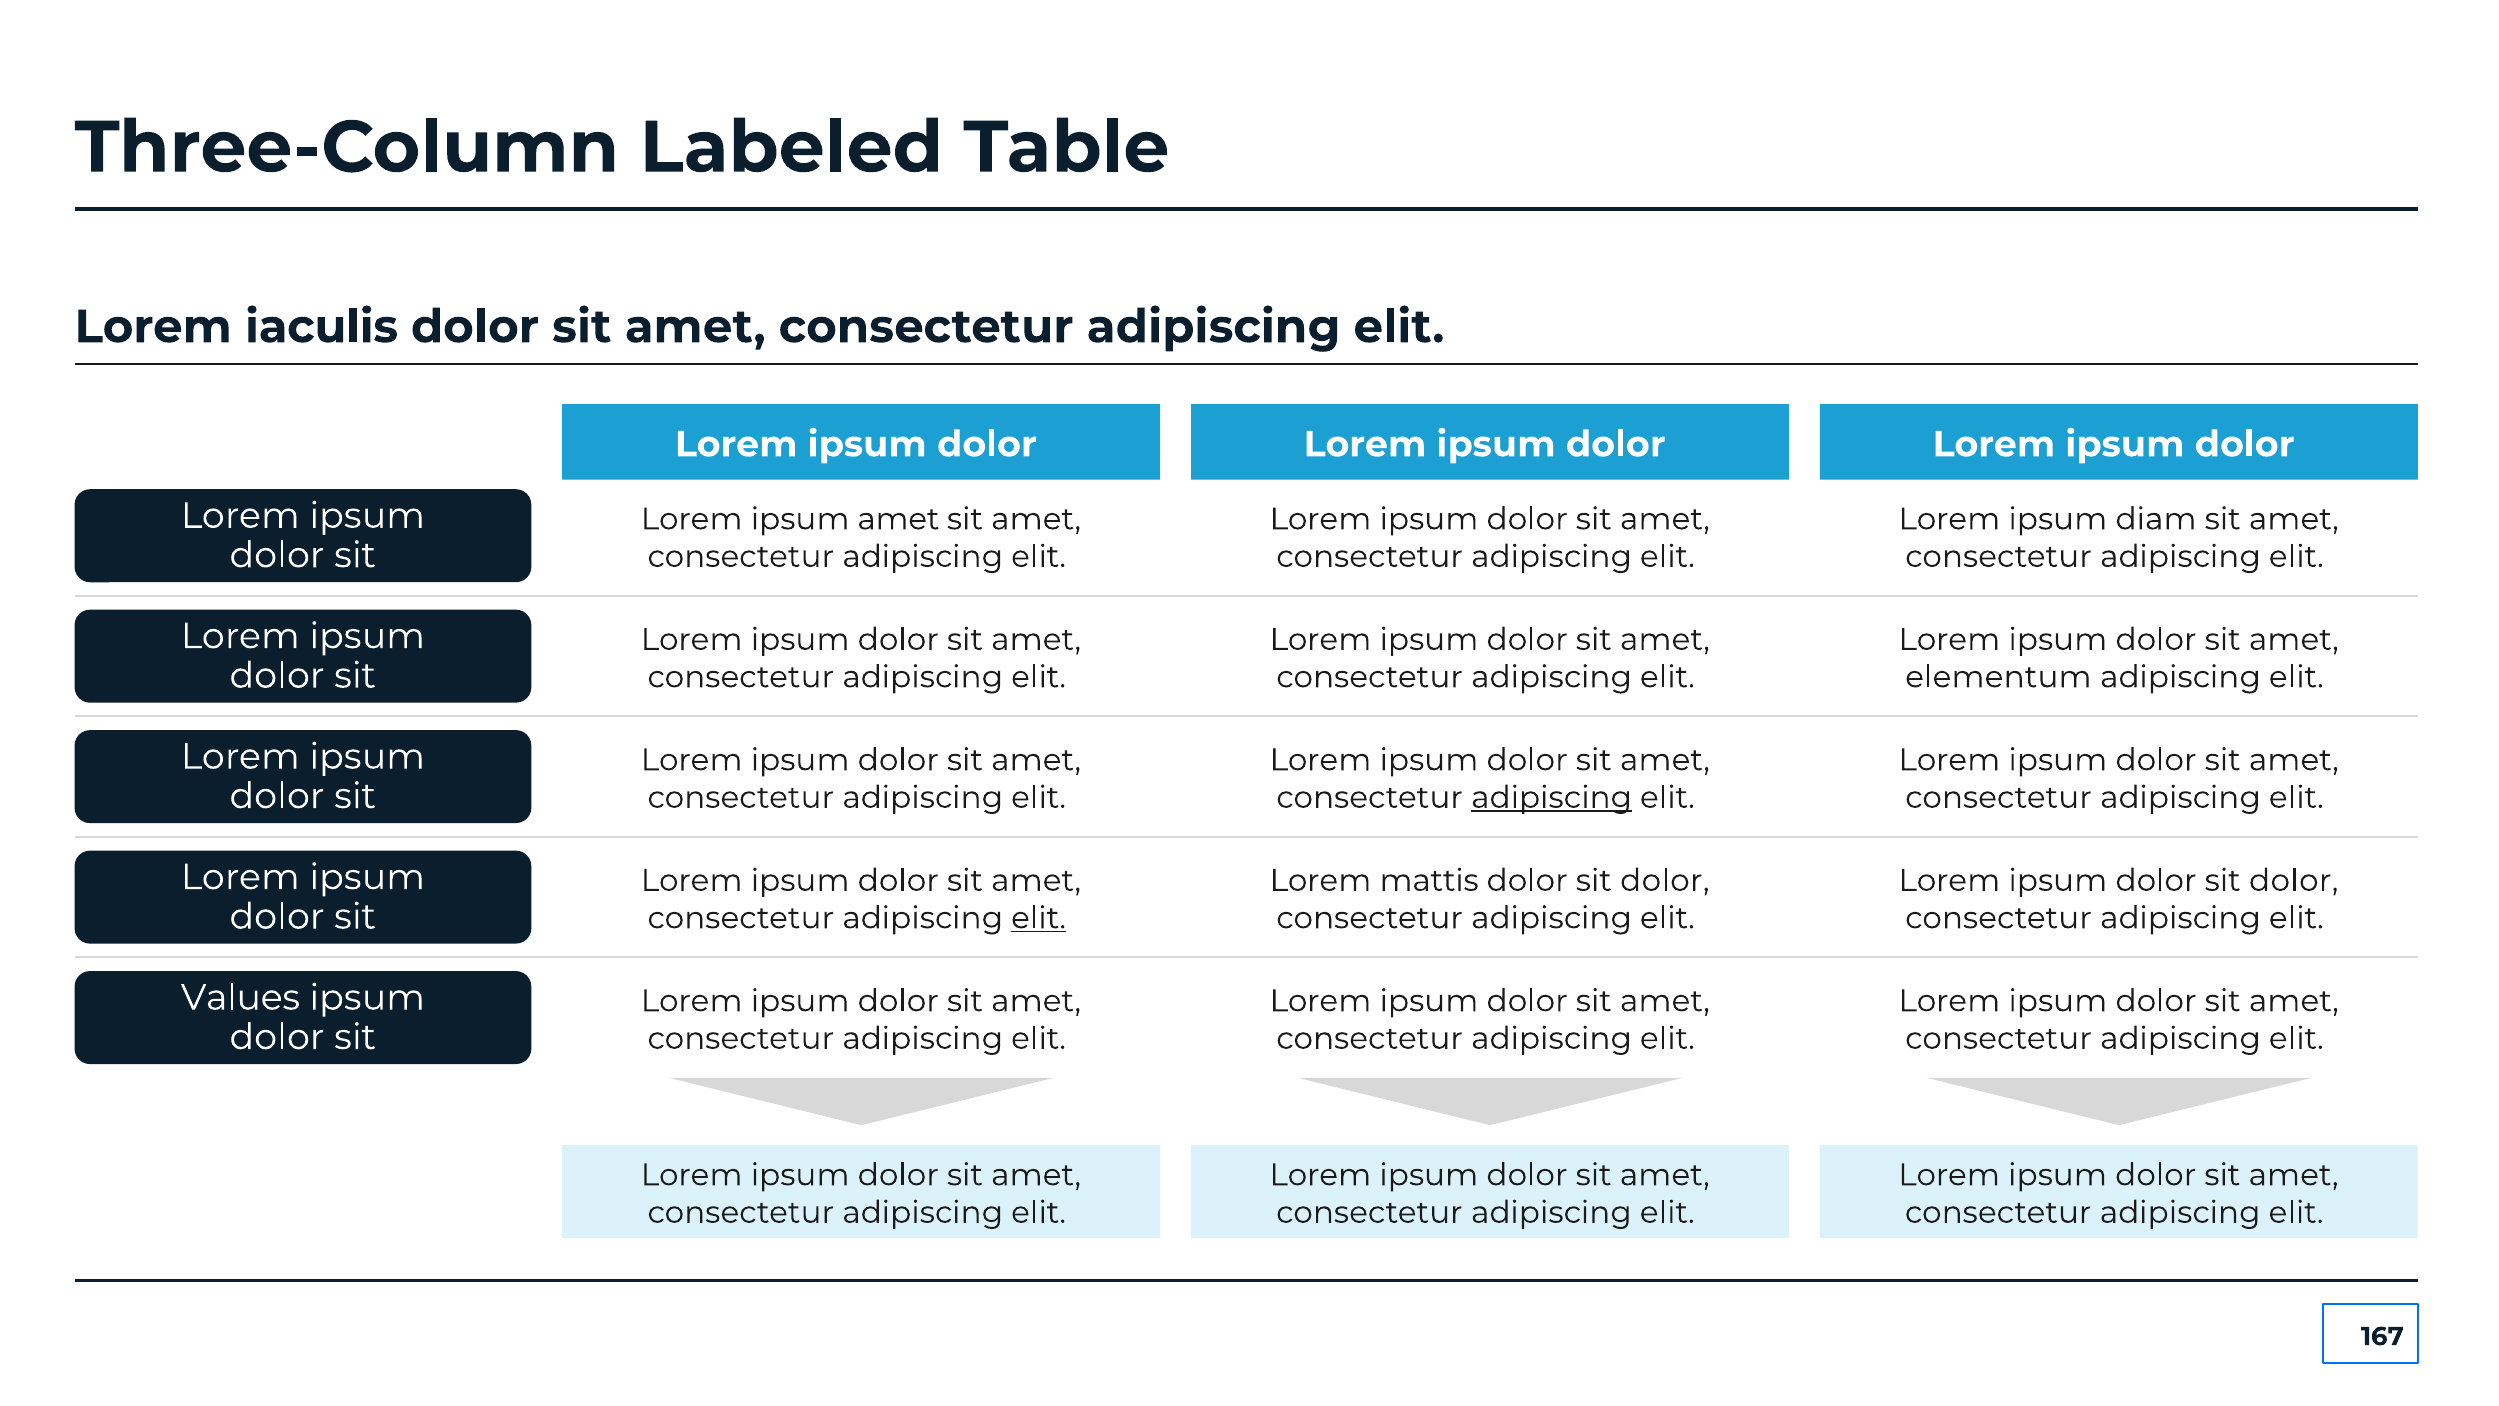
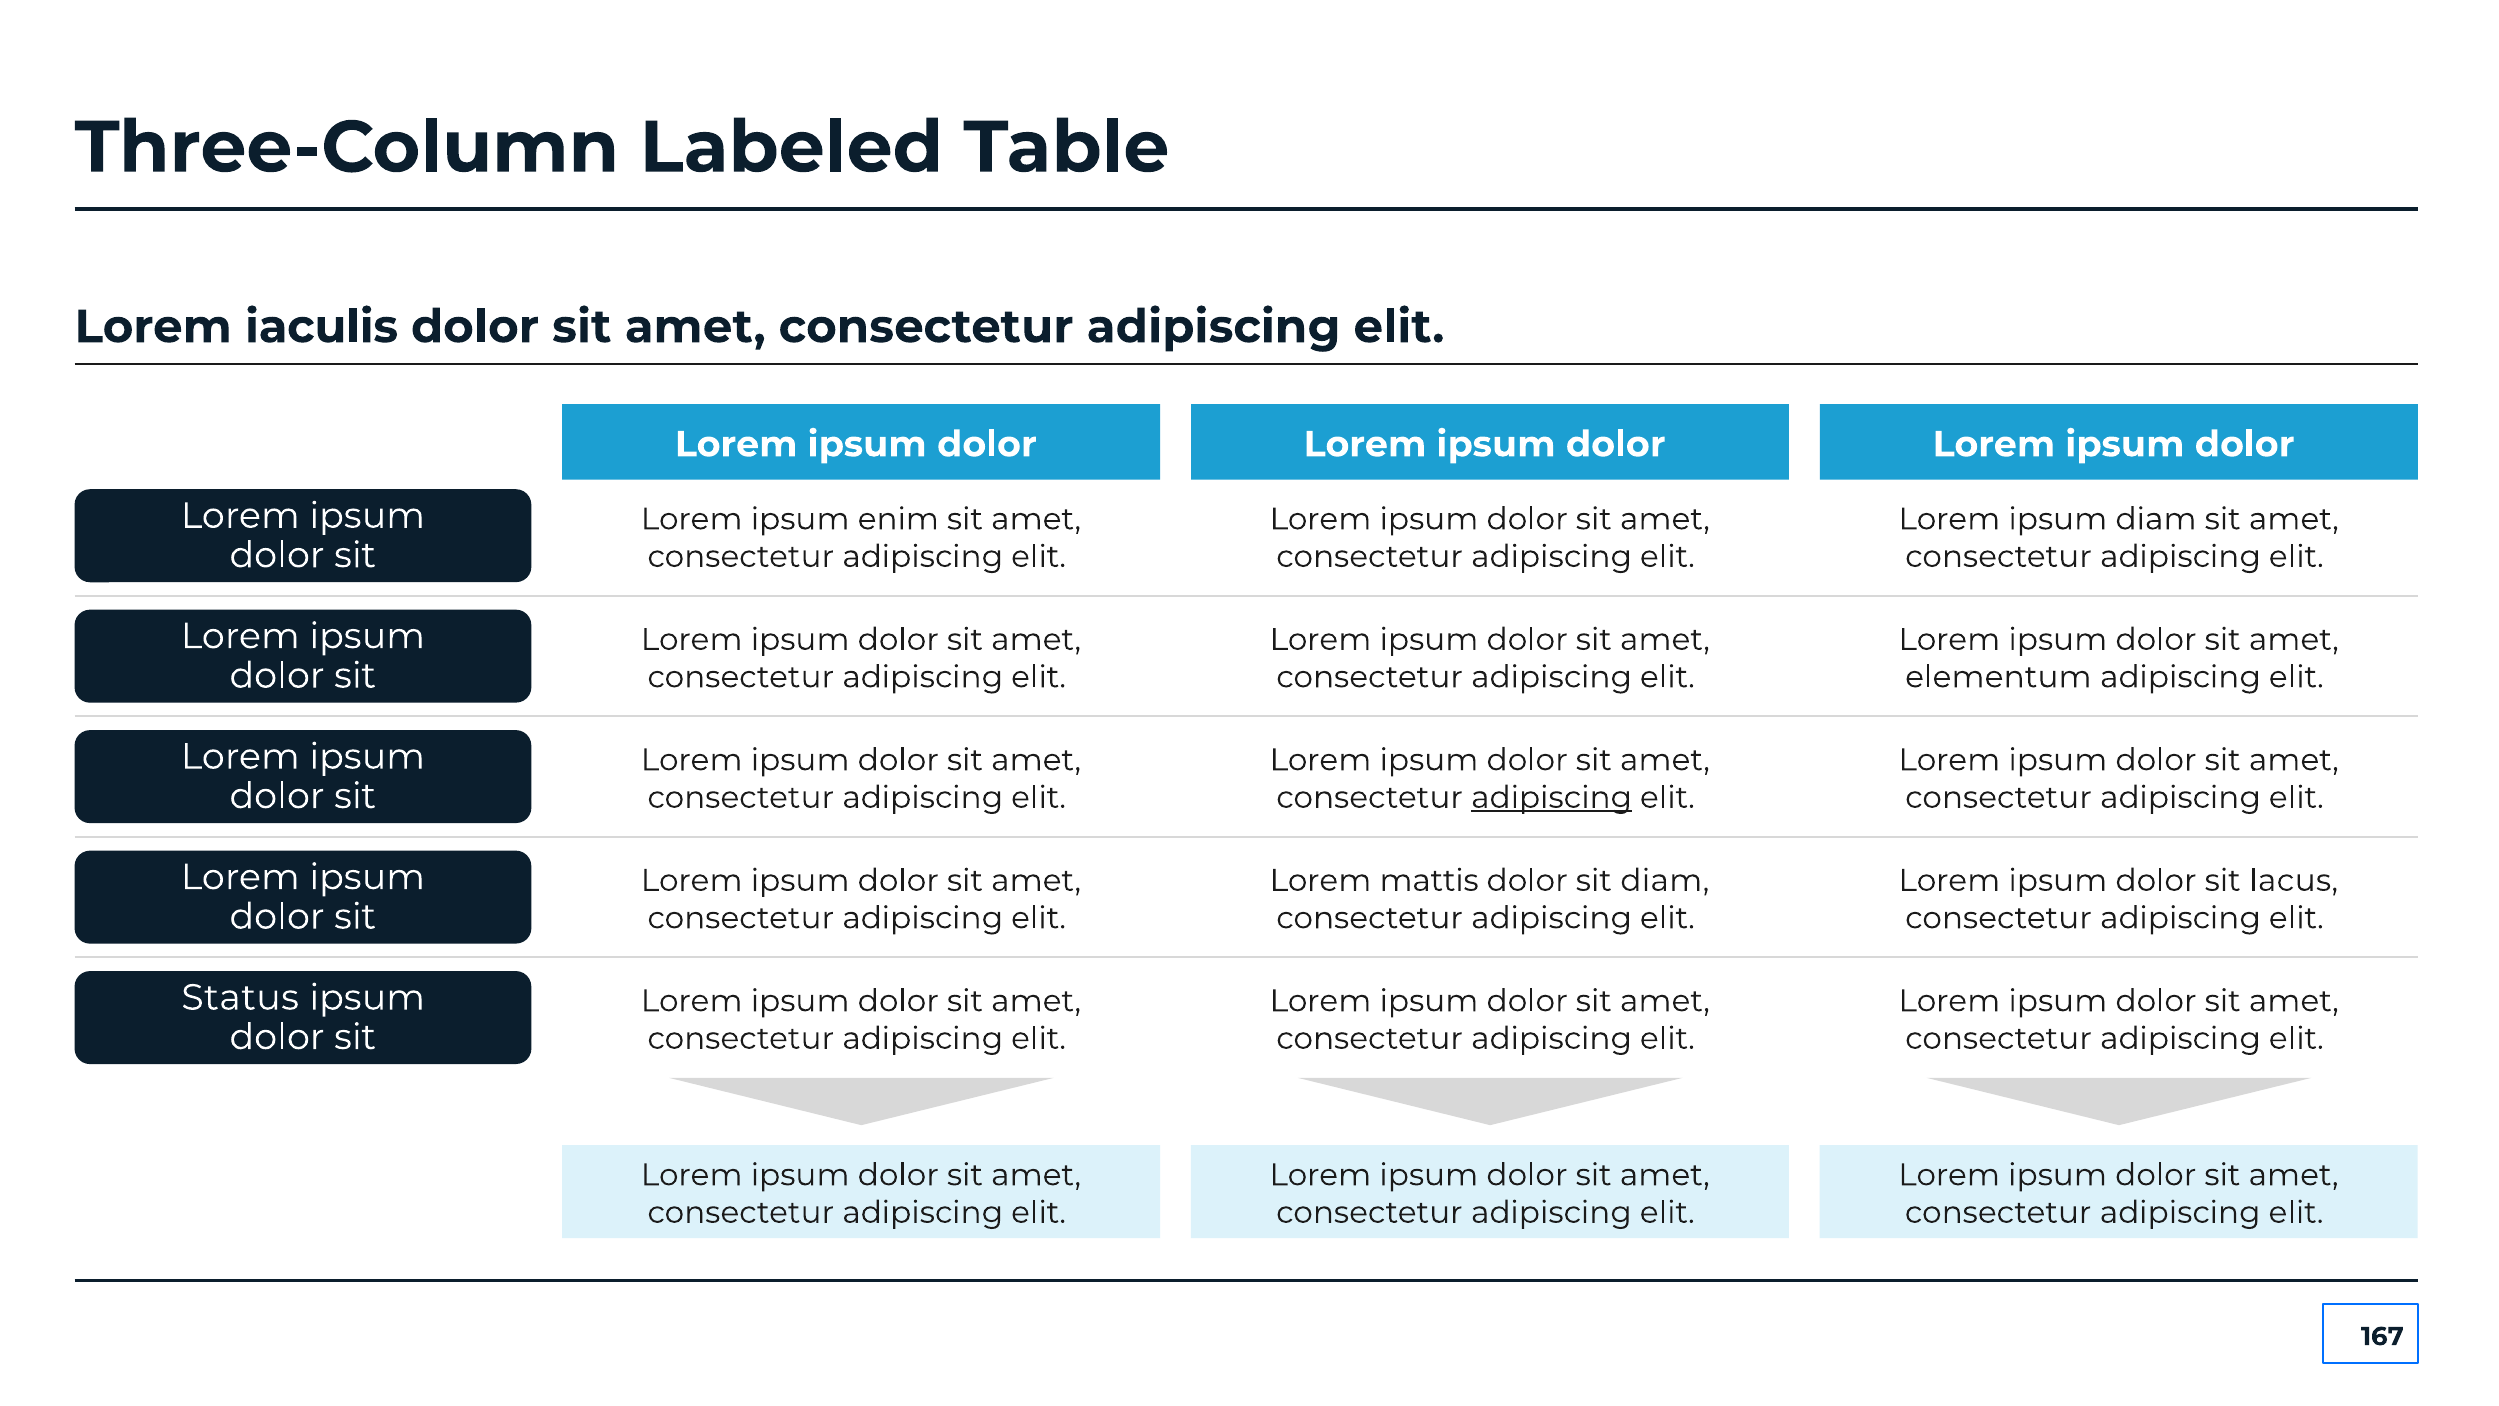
ipsum amet: amet -> enim
dolor at (1665, 880): dolor -> diam
ipsum dolor sit dolor: dolor -> lacus
elit at (1039, 918) underline: present -> none
Values: Values -> Status
